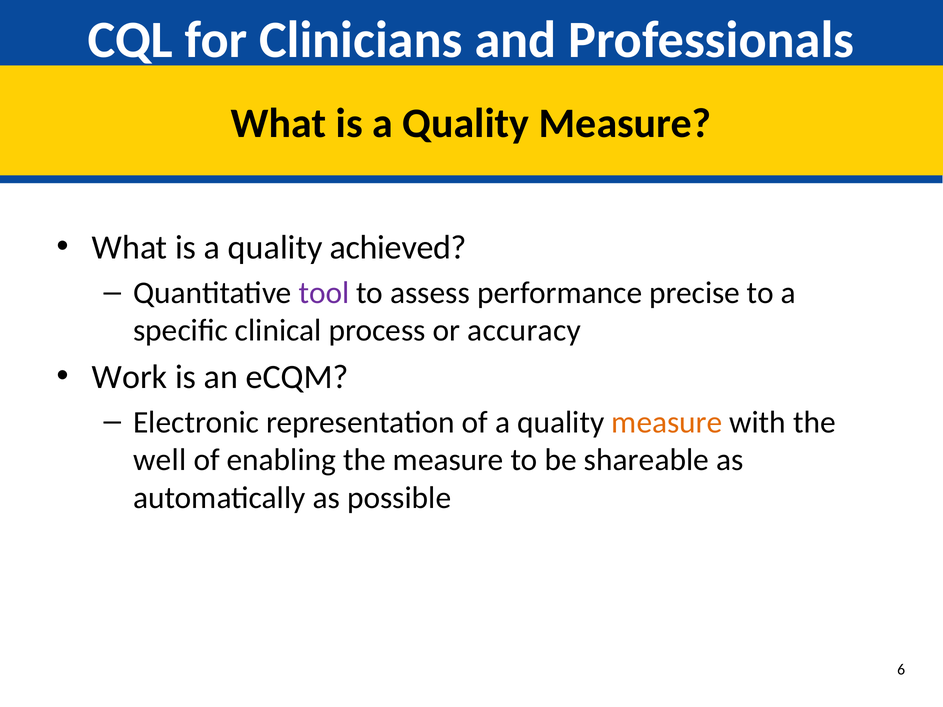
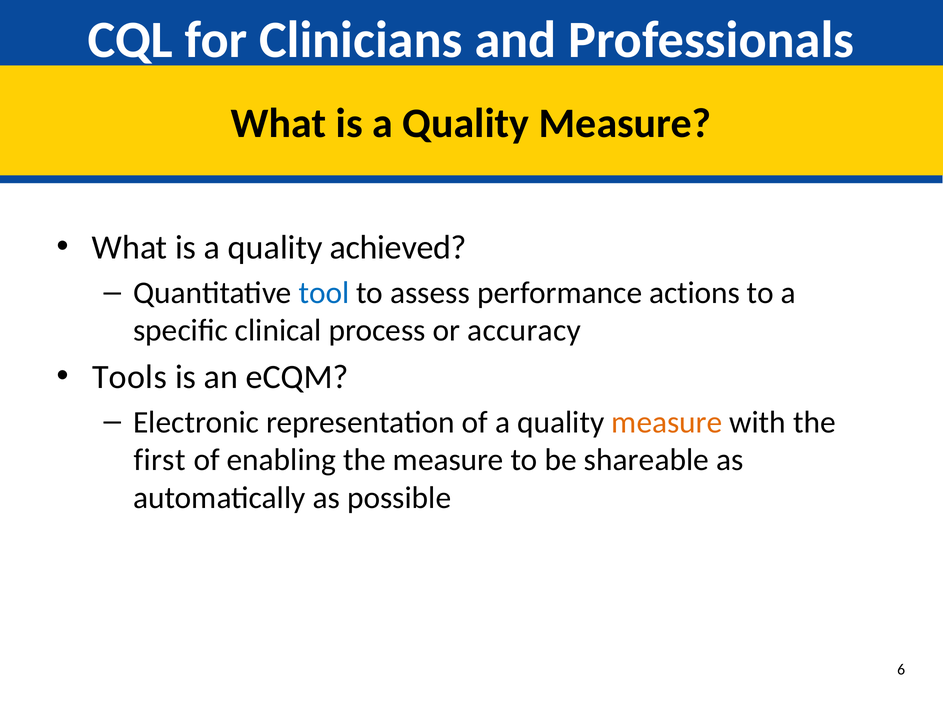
tool colour: purple -> blue
precise: precise -> actions
Work: Work -> Tools
well: well -> first
